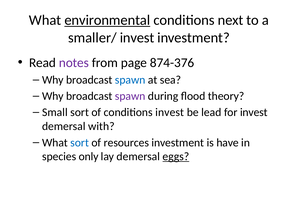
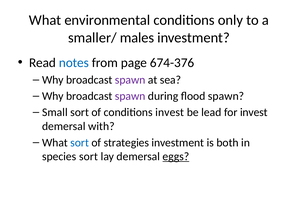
environmental underline: present -> none
next: next -> only
smaller/ invest: invest -> males
notes colour: purple -> blue
874-376: 874-376 -> 674-376
spawn at (130, 80) colour: blue -> purple
flood theory: theory -> spawn
resources: resources -> strategies
have: have -> both
species only: only -> sort
